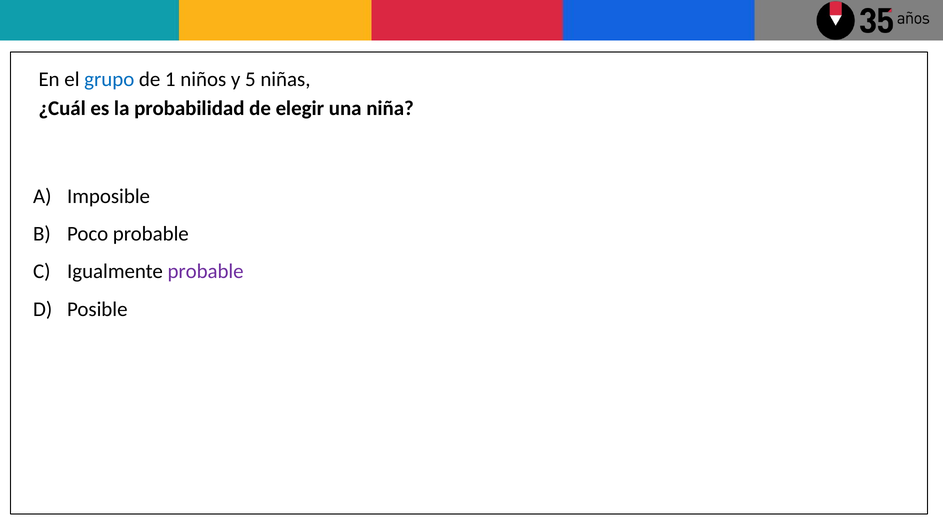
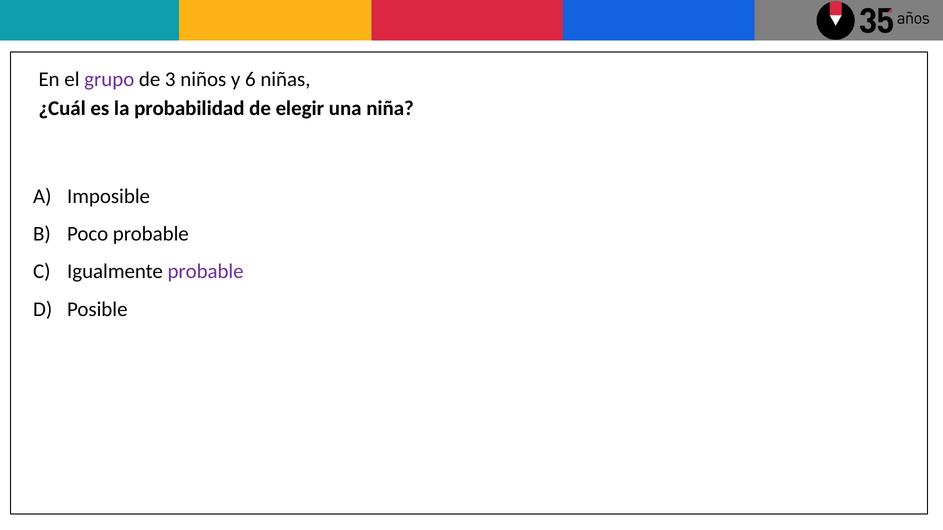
grupo colour: blue -> purple
1: 1 -> 3
5: 5 -> 6
